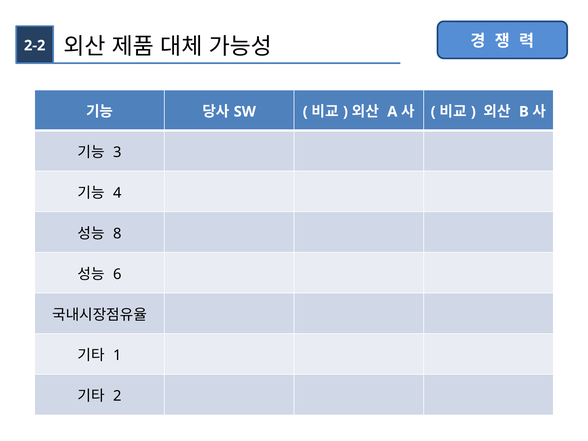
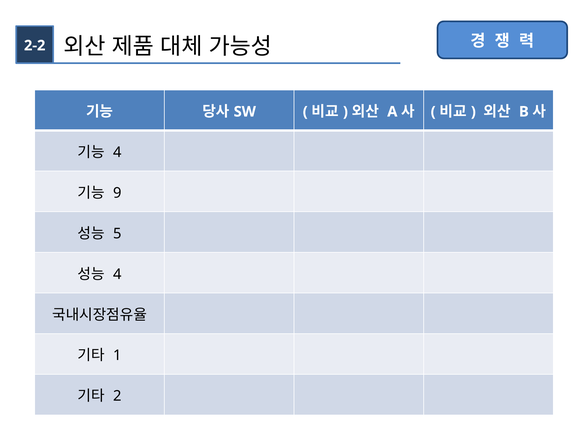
3 at (117, 152): 3 -> 4
4: 4 -> 9
8: 8 -> 5
6 at (117, 274): 6 -> 4
